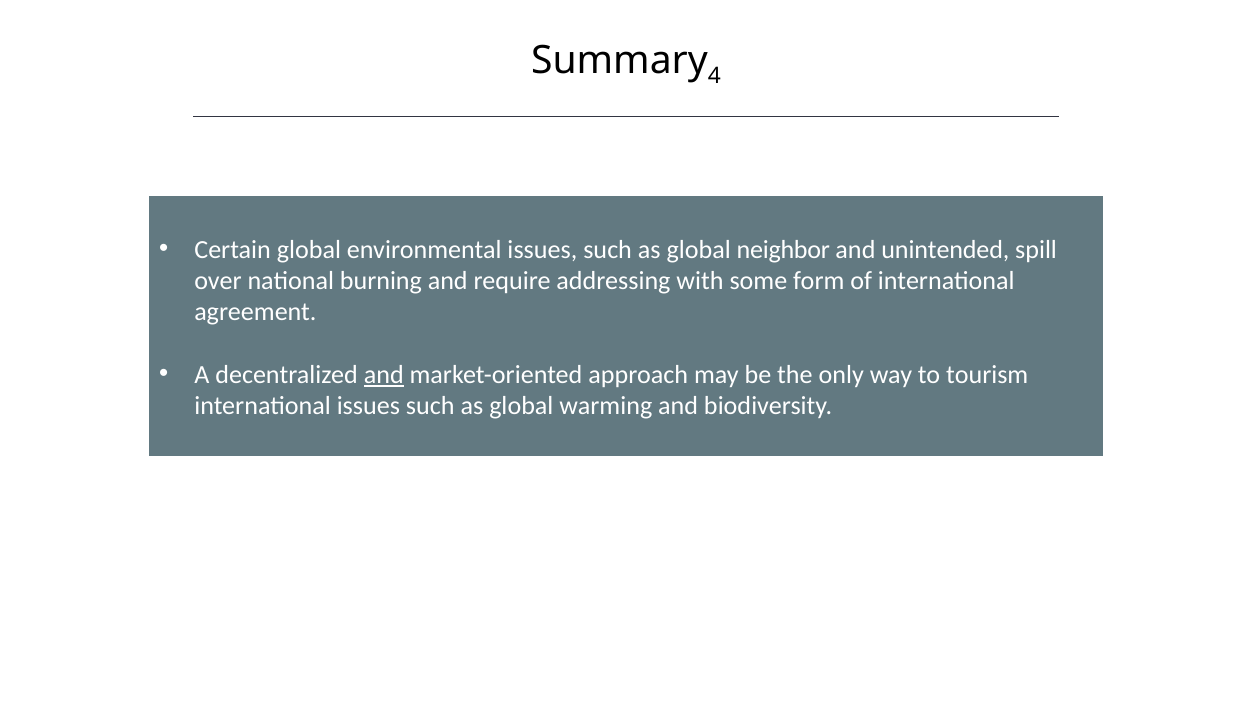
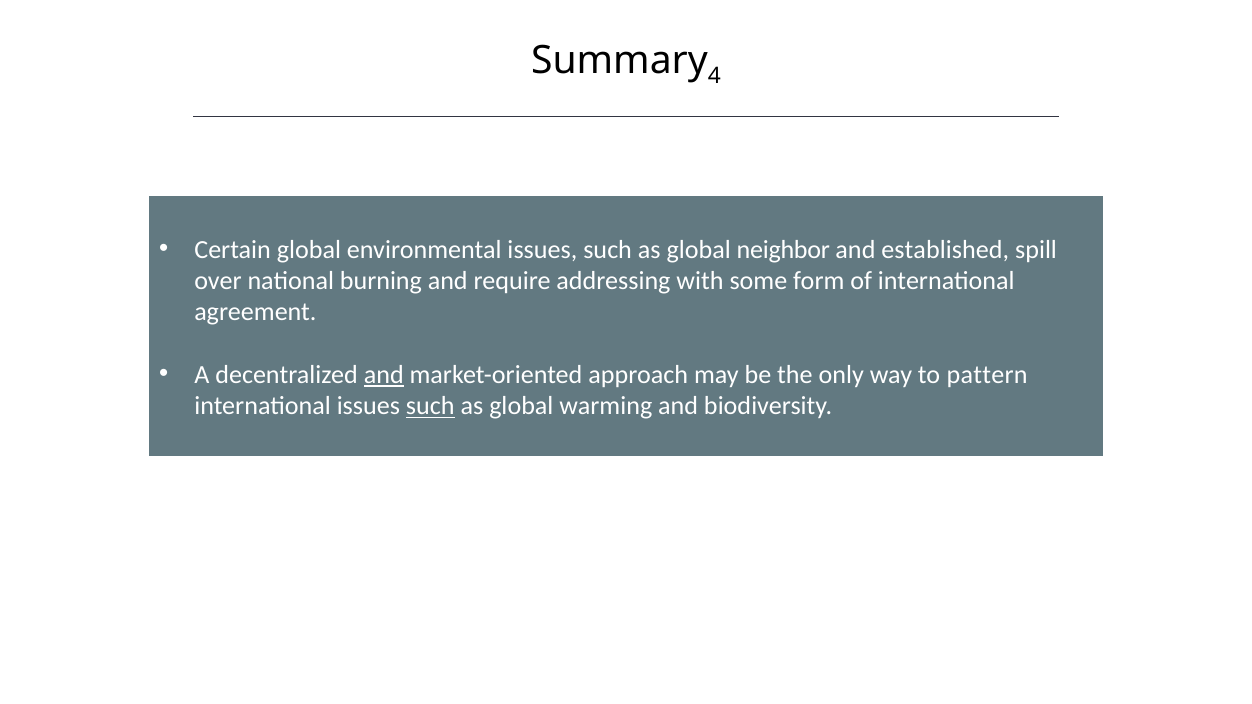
unintended: unintended -> established
tourism: tourism -> pattern
such at (430, 406) underline: none -> present
